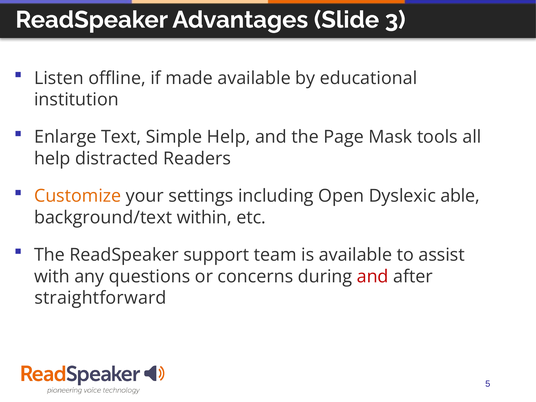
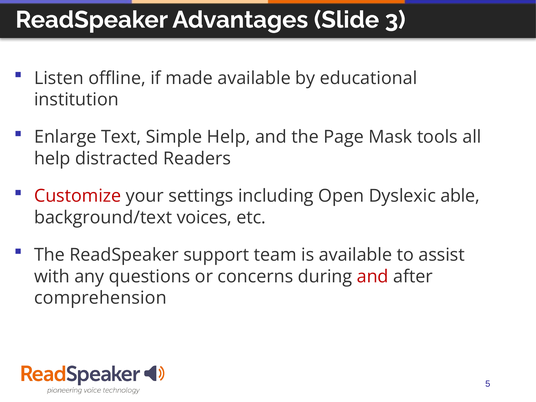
Customize colour: orange -> red
within: within -> voices
straightforward: straightforward -> comprehension
